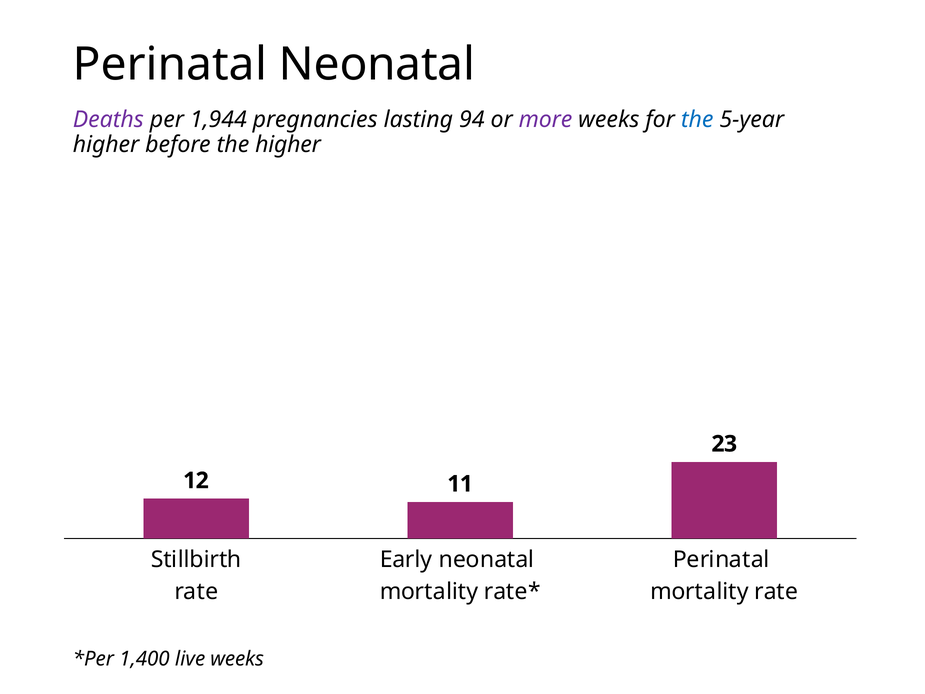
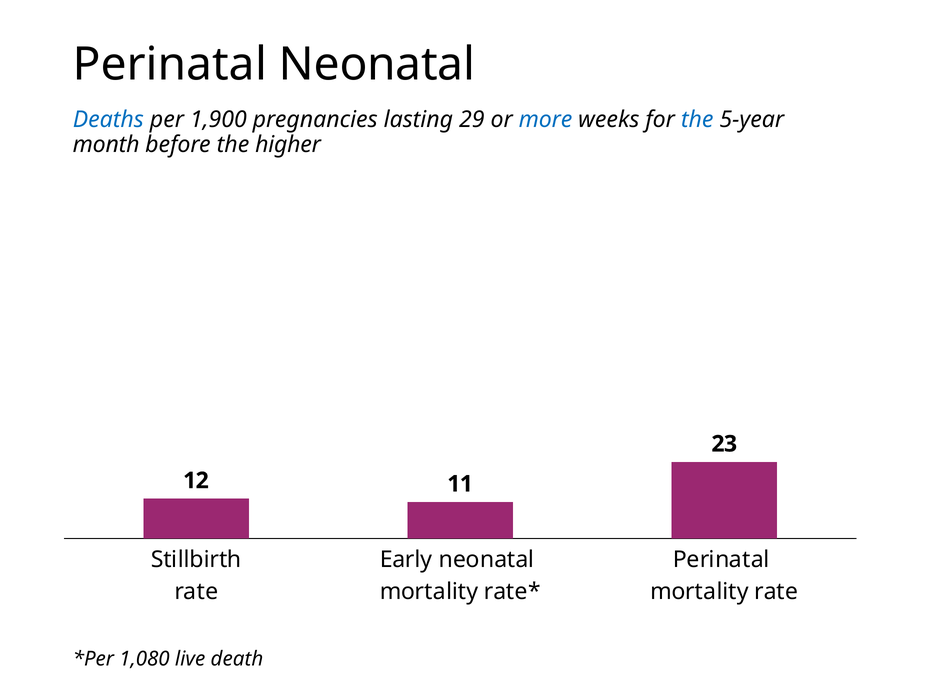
Deaths colour: purple -> blue
1,944: 1,944 -> 1,900
94: 94 -> 29
more colour: purple -> blue
higher at (106, 144): higher -> month
1,400: 1,400 -> 1,080
live weeks: weeks -> death
